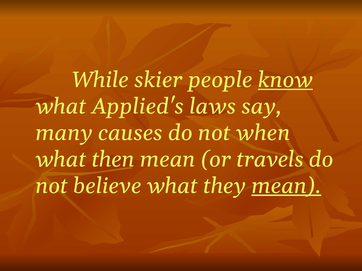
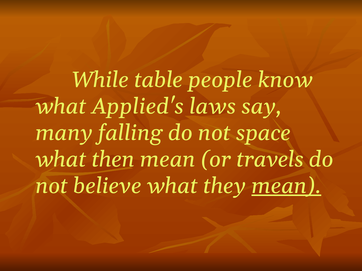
skier: skier -> table
know underline: present -> none
causes: causes -> falling
when: when -> space
